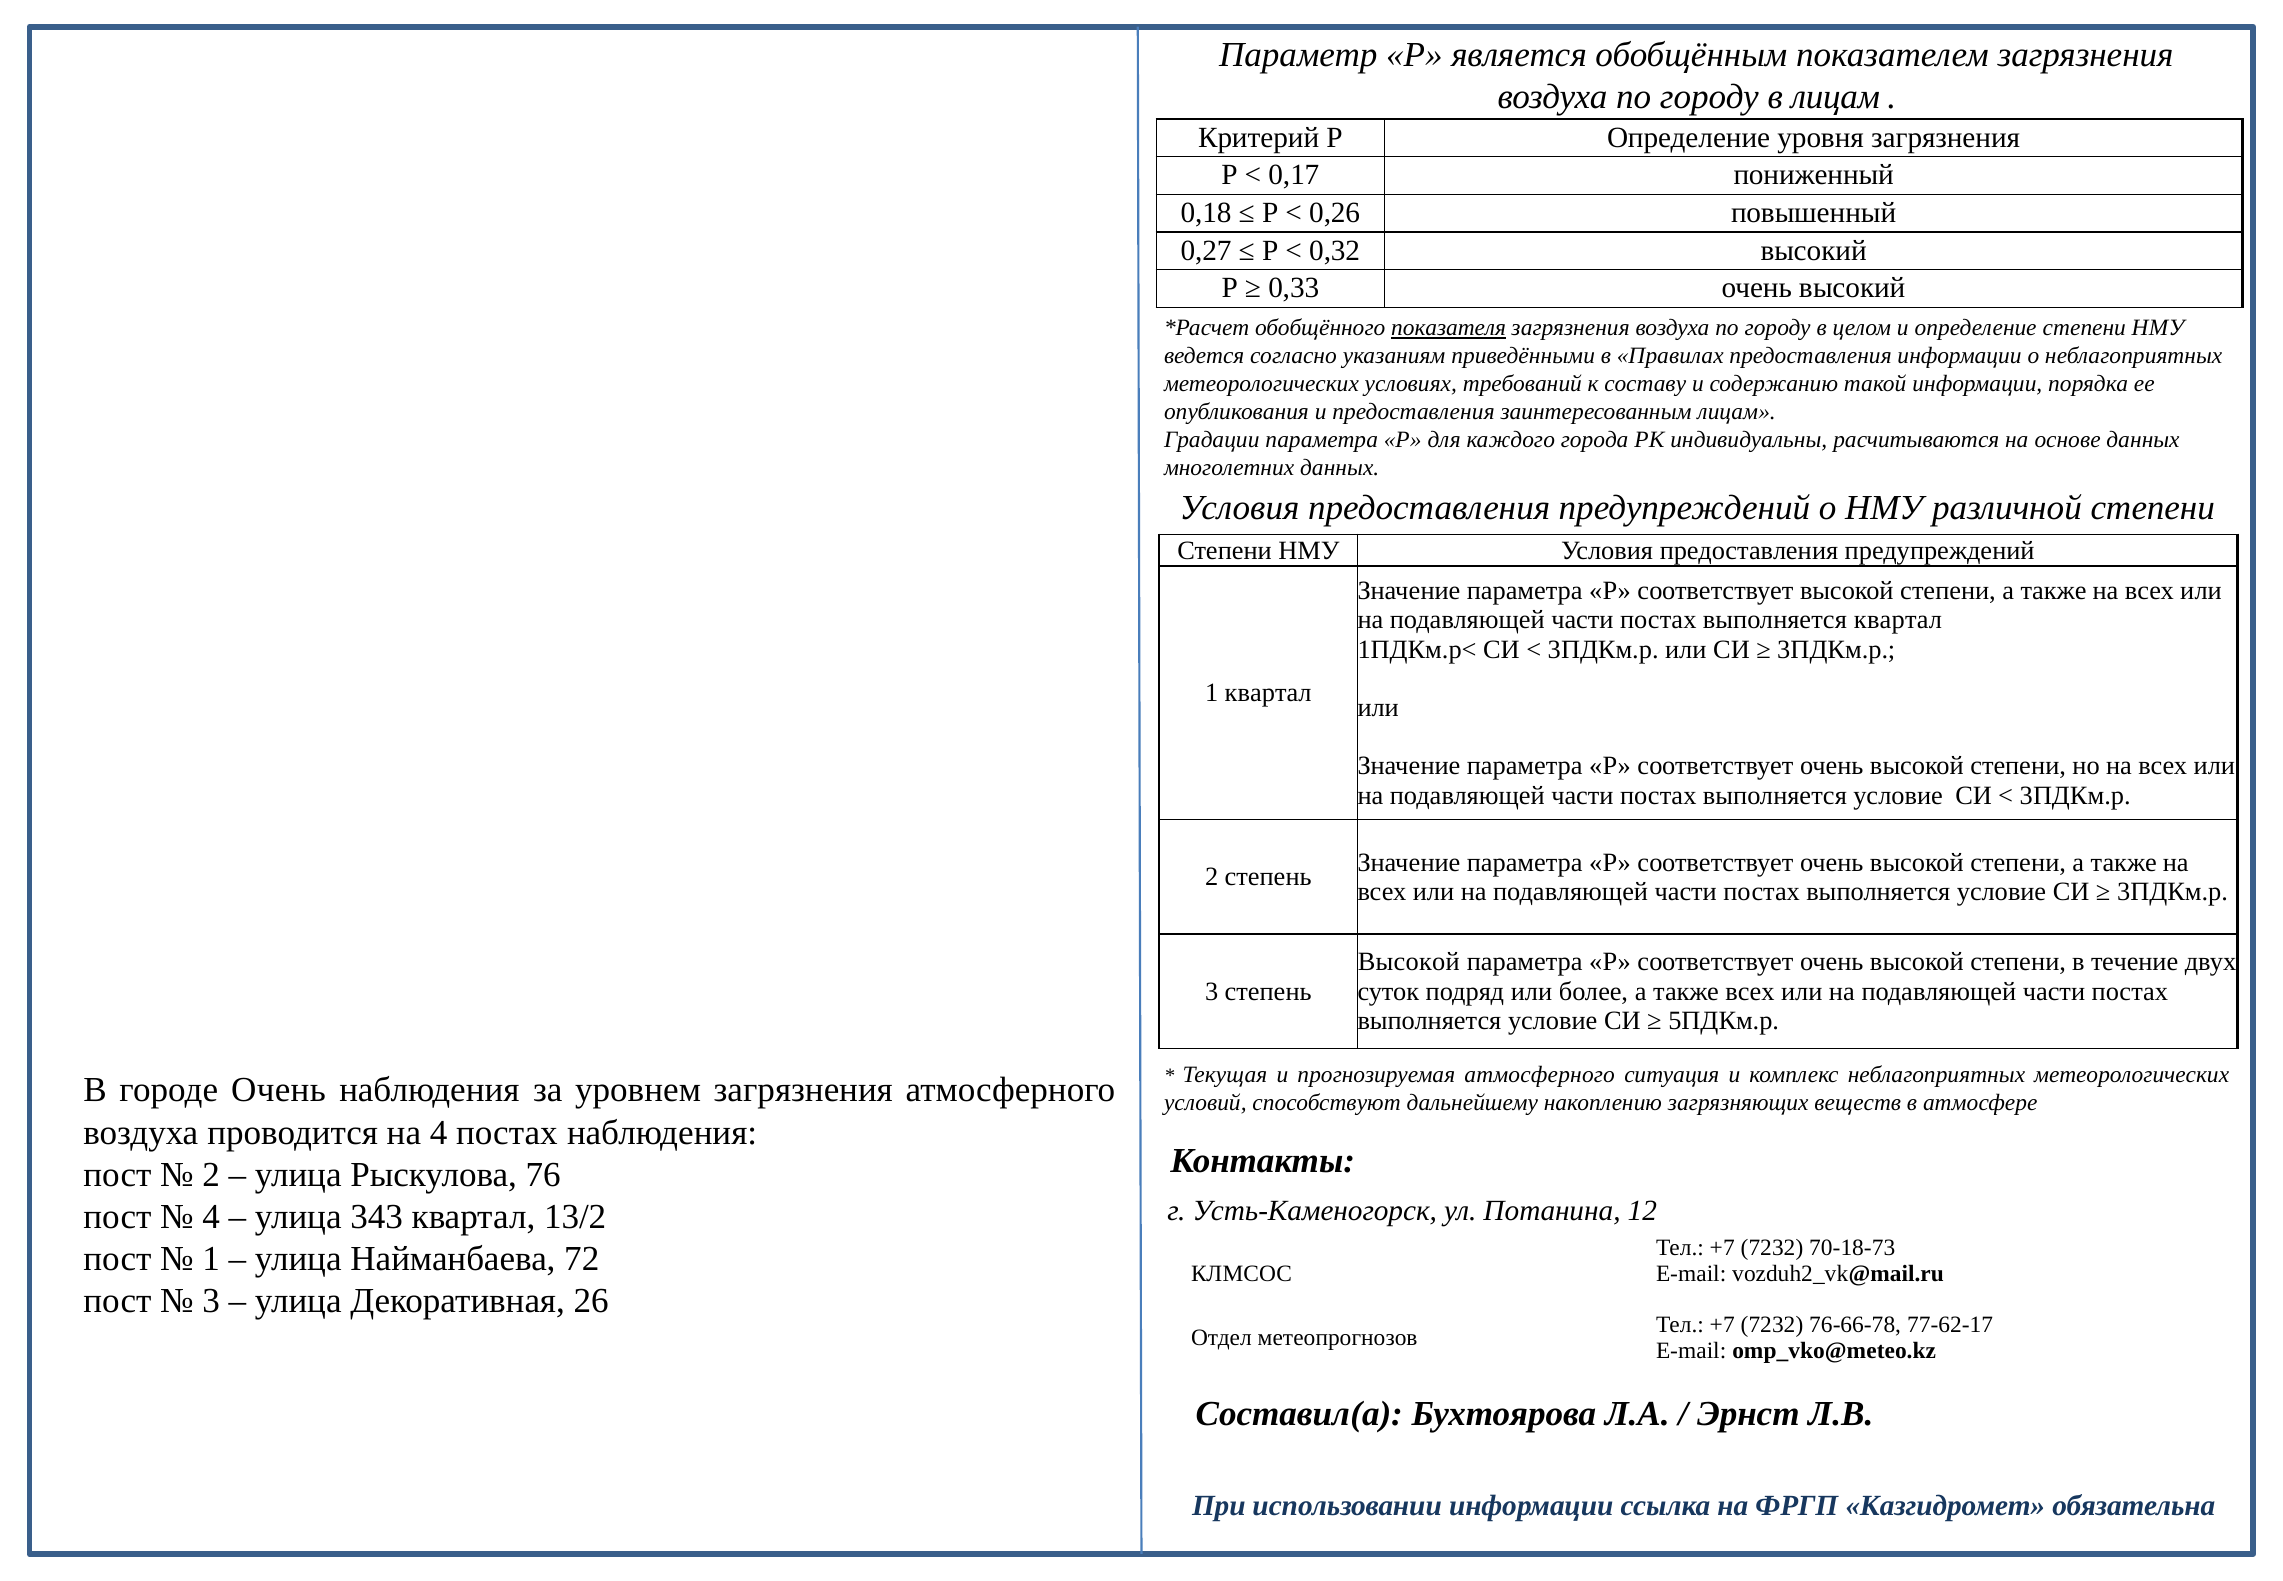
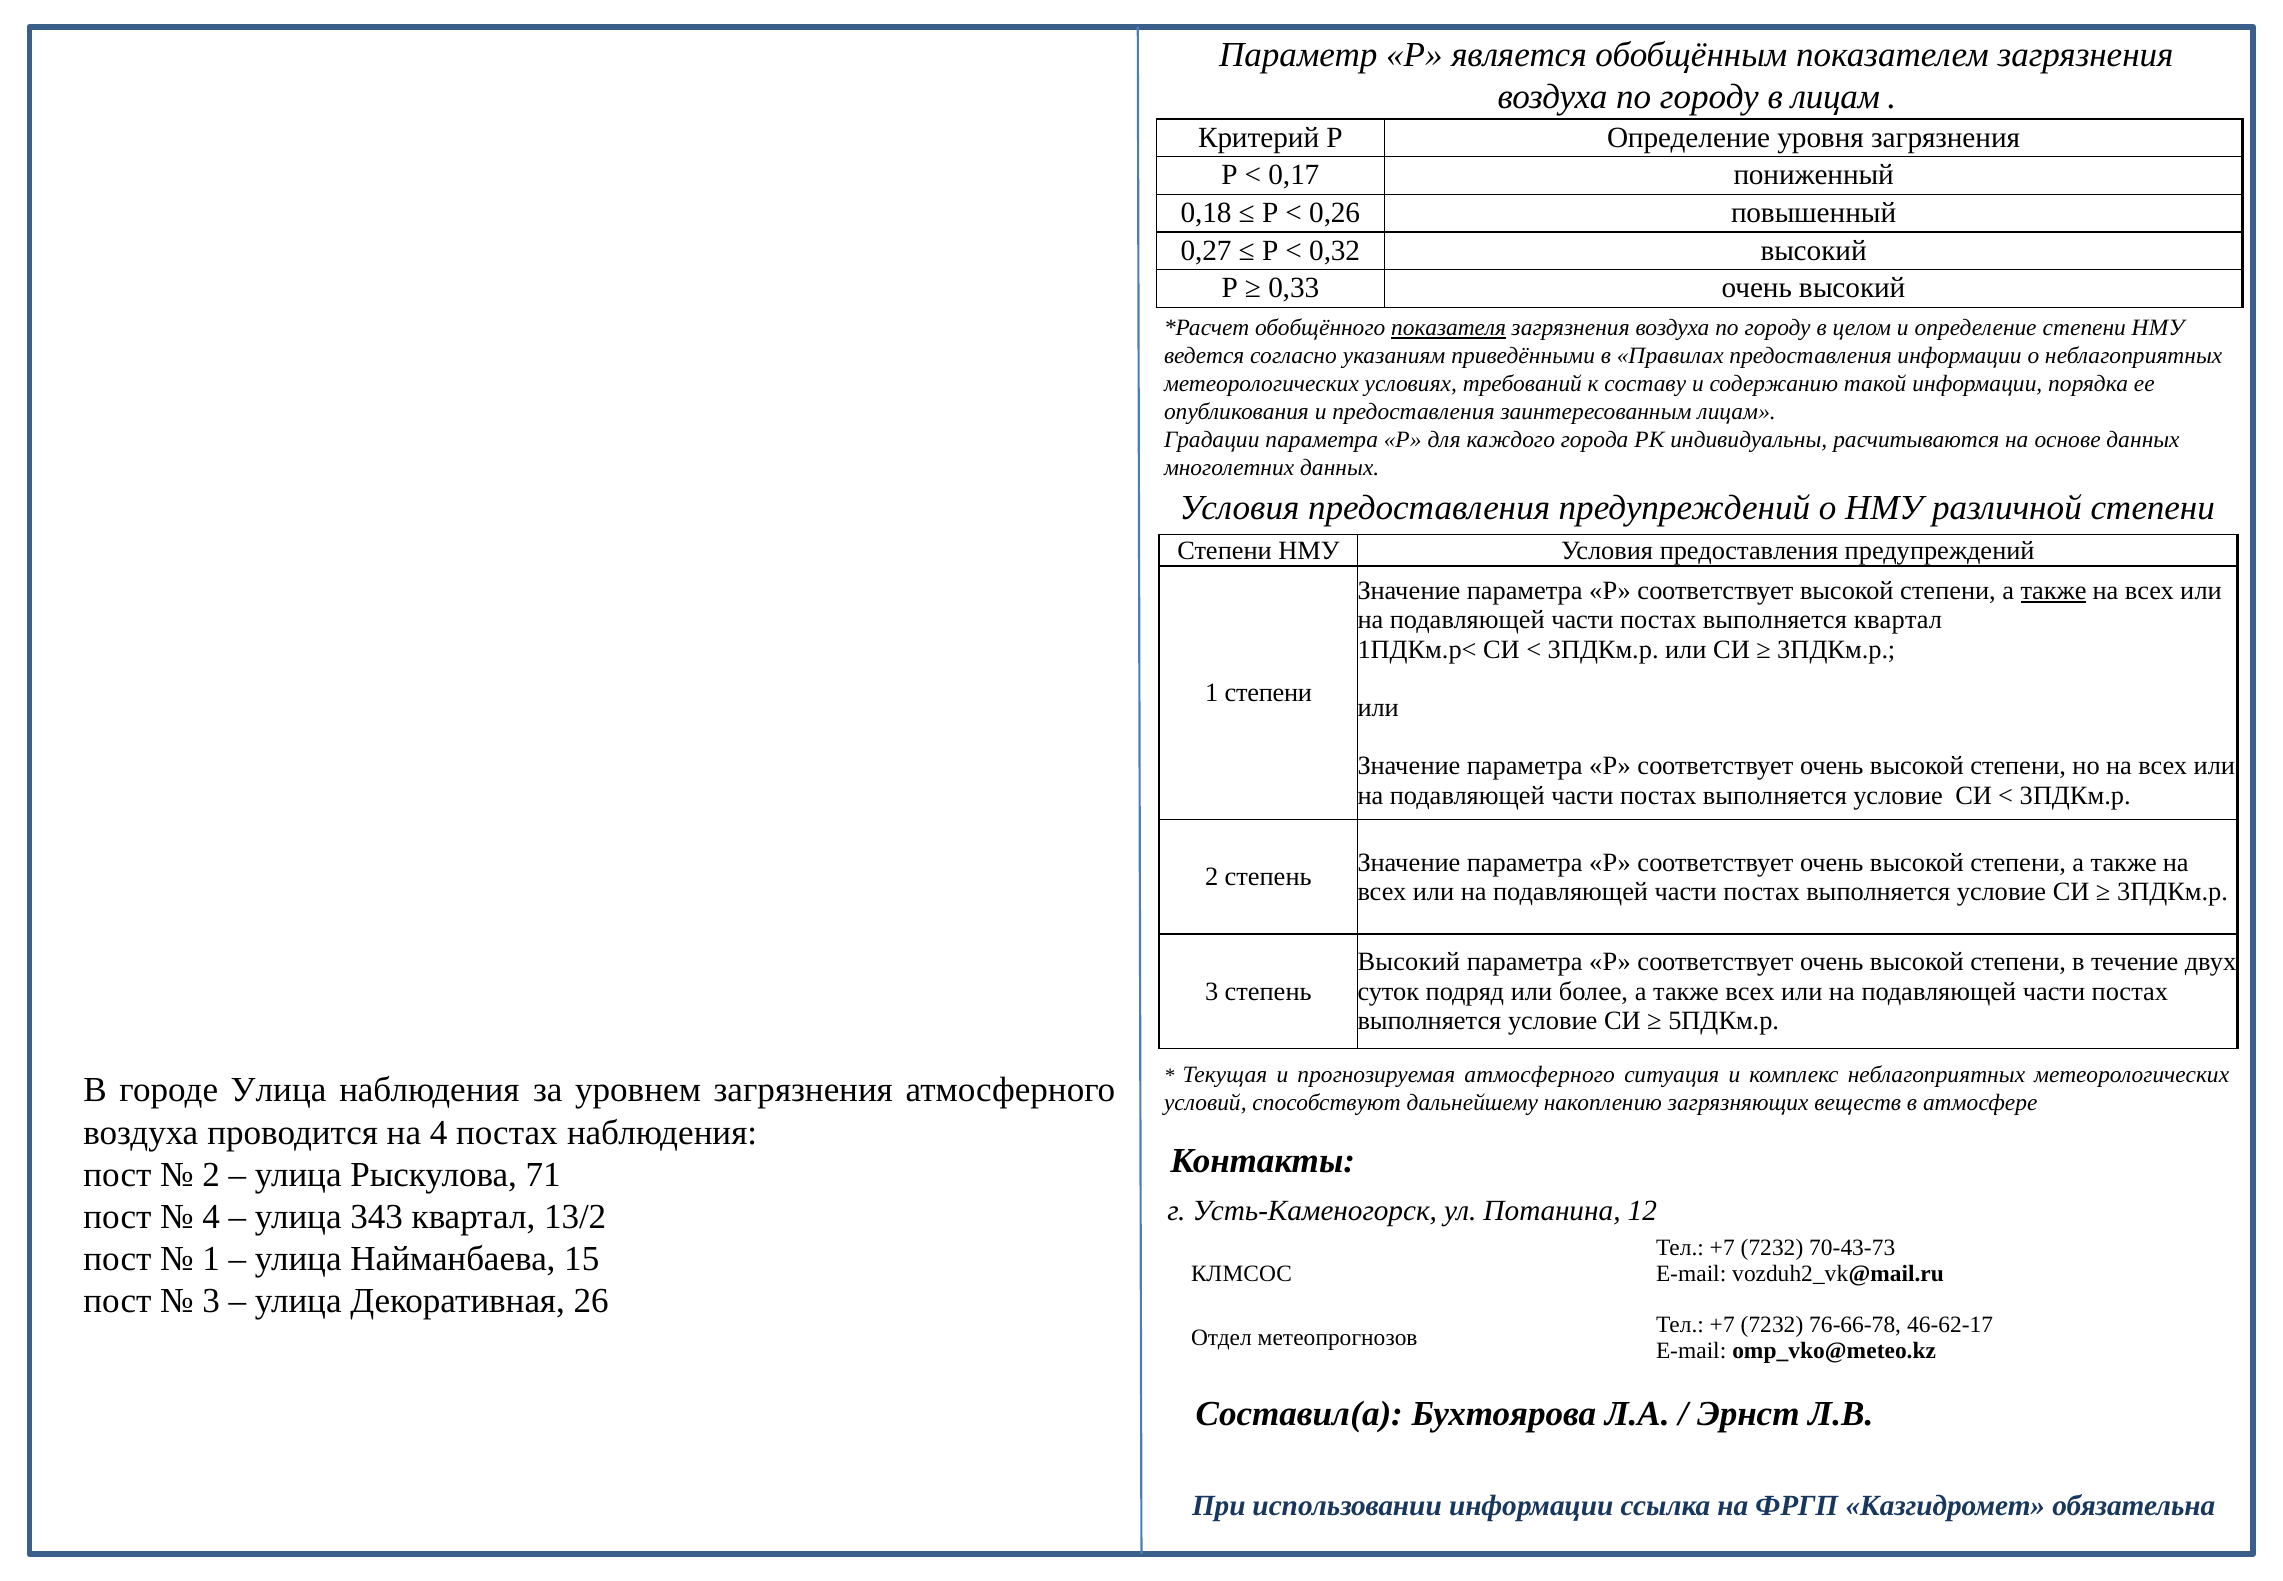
также at (2054, 591) underline: none -> present
1 квартал: квартал -> степени
Высокой at (1409, 962): Высокой -> Высокий
городе Очень: Очень -> Улица
76: 76 -> 71
70-18-73: 70-18-73 -> 70-43-73
72: 72 -> 15
77-62-17: 77-62-17 -> 46-62-17
